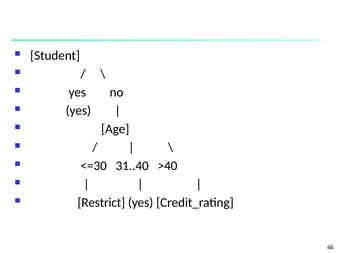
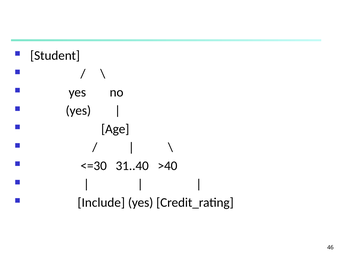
Restrict: Restrict -> Include
